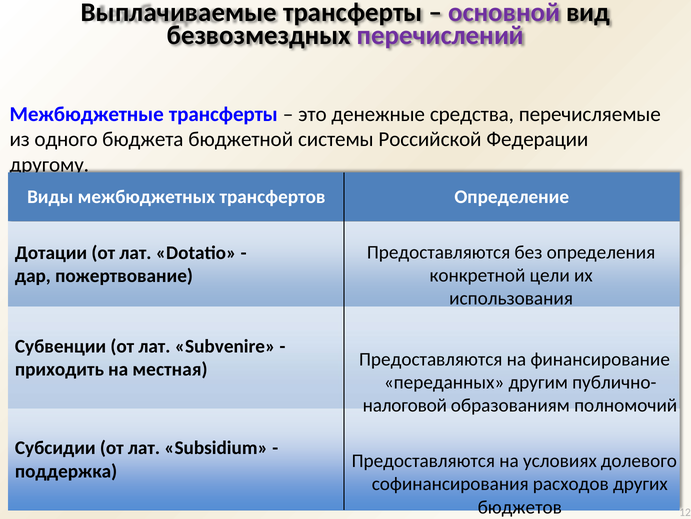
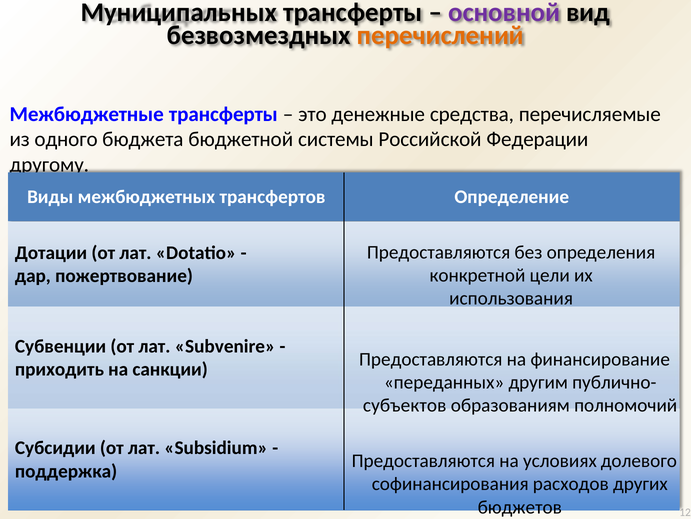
Выплачиваемые: Выплачиваемые -> Муниципальных
перечислений colour: purple -> orange
местная: местная -> санкции
налоговой: налоговой -> субъектов
